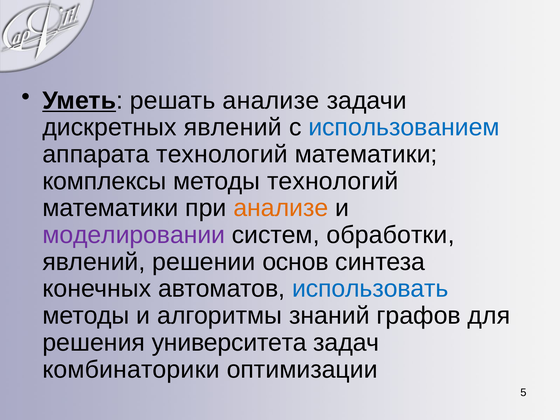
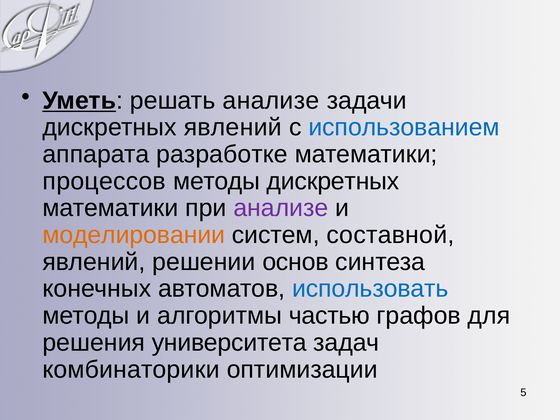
аппарата технологий: технологий -> разработке
комплексы: комплексы -> процессов
методы технологий: технологий -> дискретных
анализе at (281, 208) colour: orange -> purple
моделировании colour: purple -> orange
обработки: обработки -> составной
знаний: знаний -> частью
